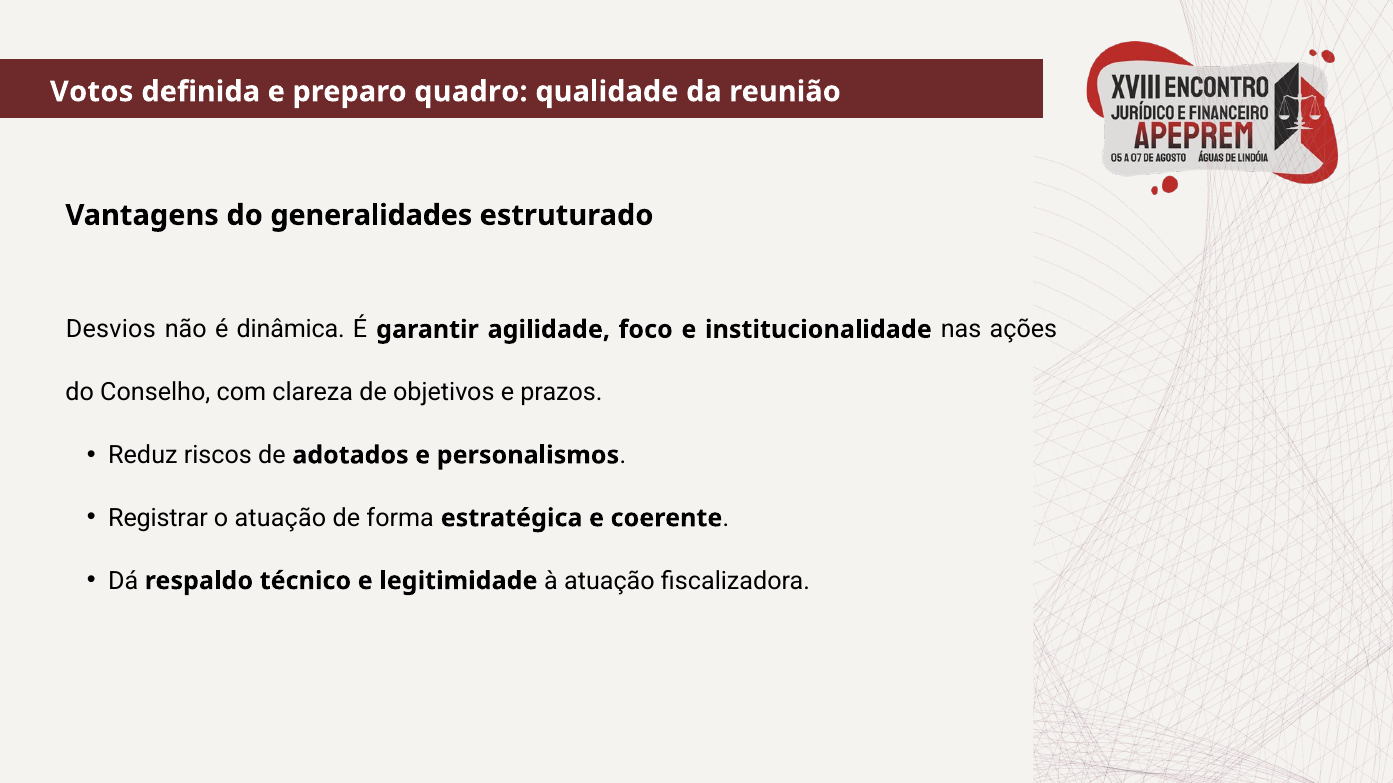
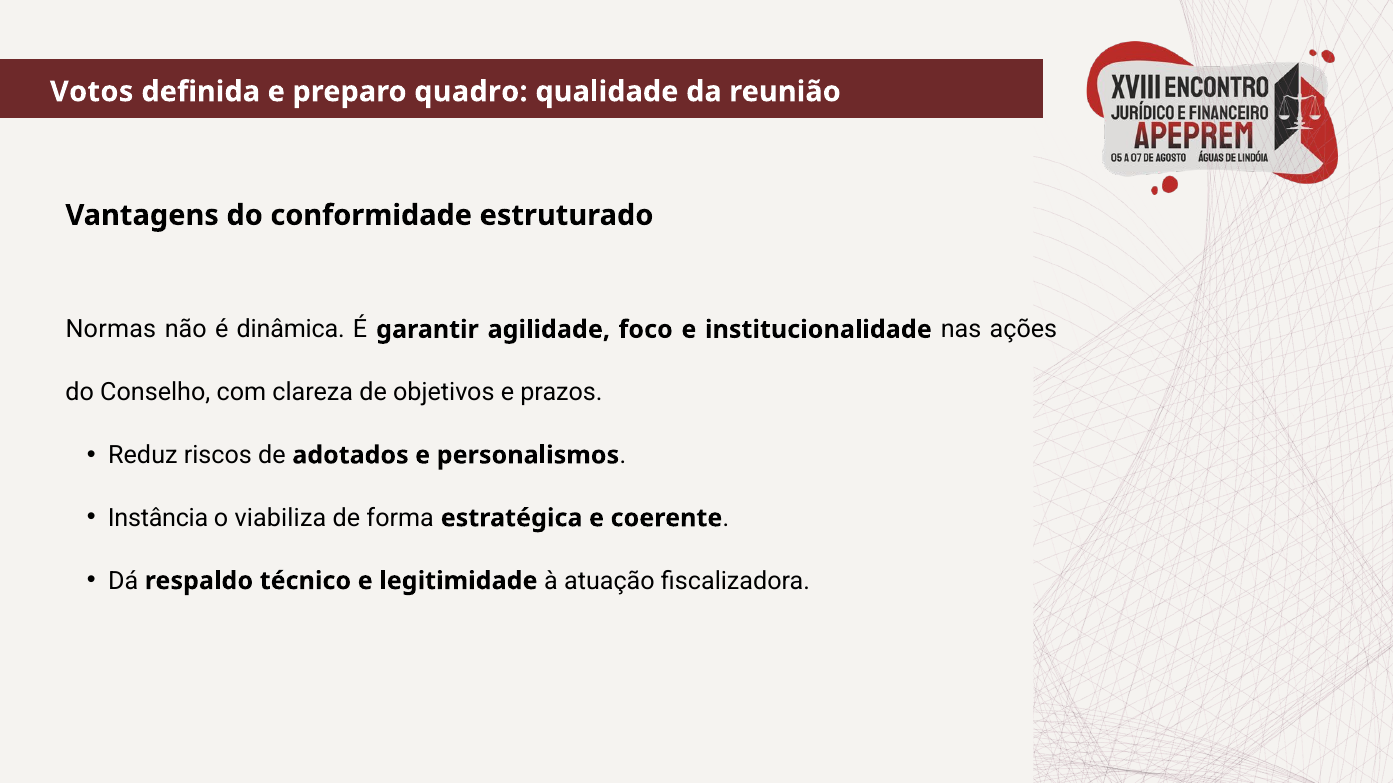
generalidades: generalidades -> conformidade
Desvios: Desvios -> Normas
Registrar: Registrar -> Instância
o atuação: atuação -> viabiliza
